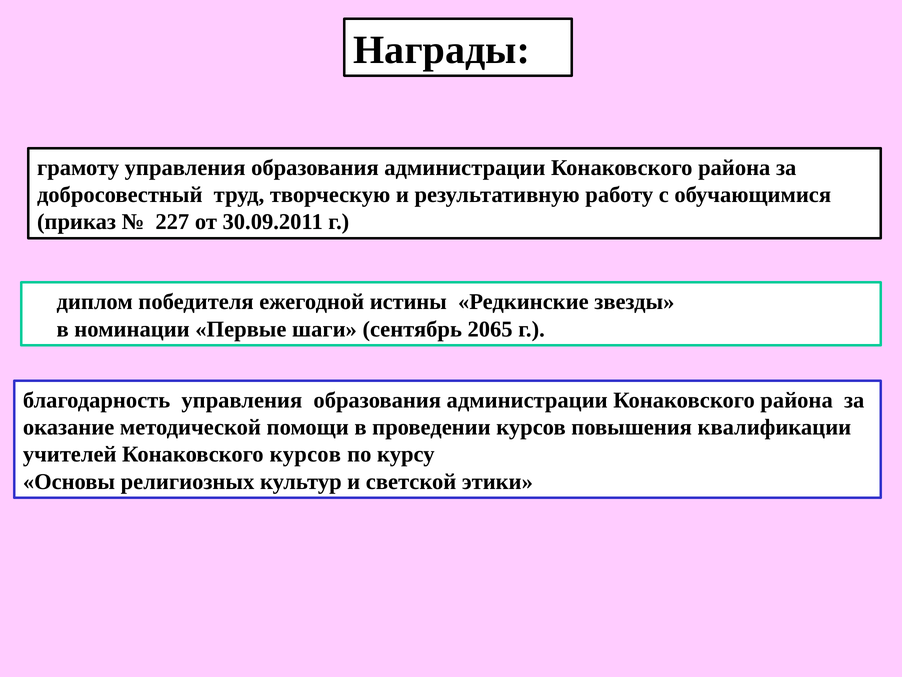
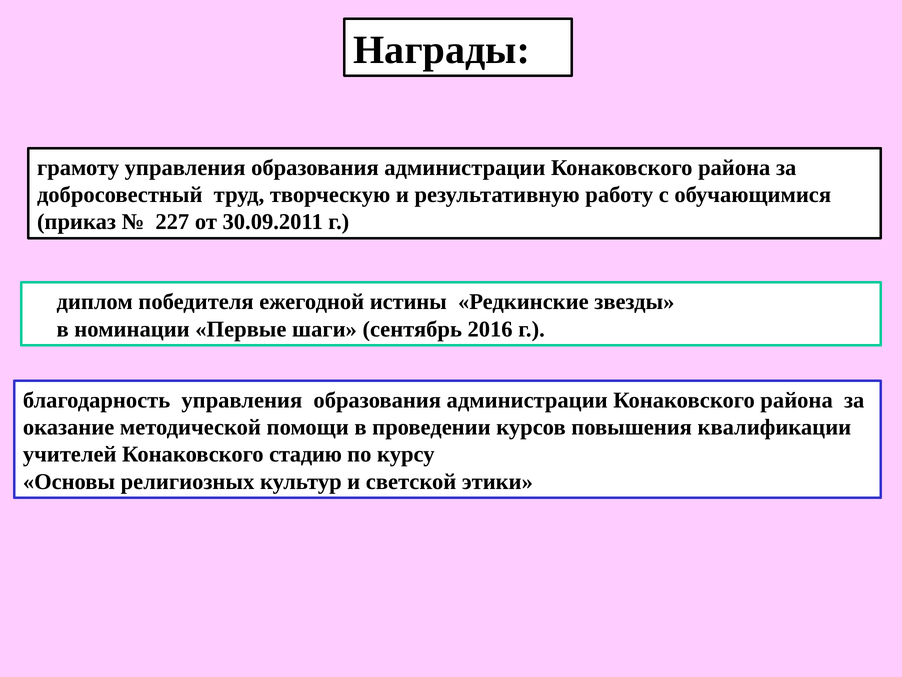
2065: 2065 -> 2016
Конаковского курсов: курсов -> стадию
